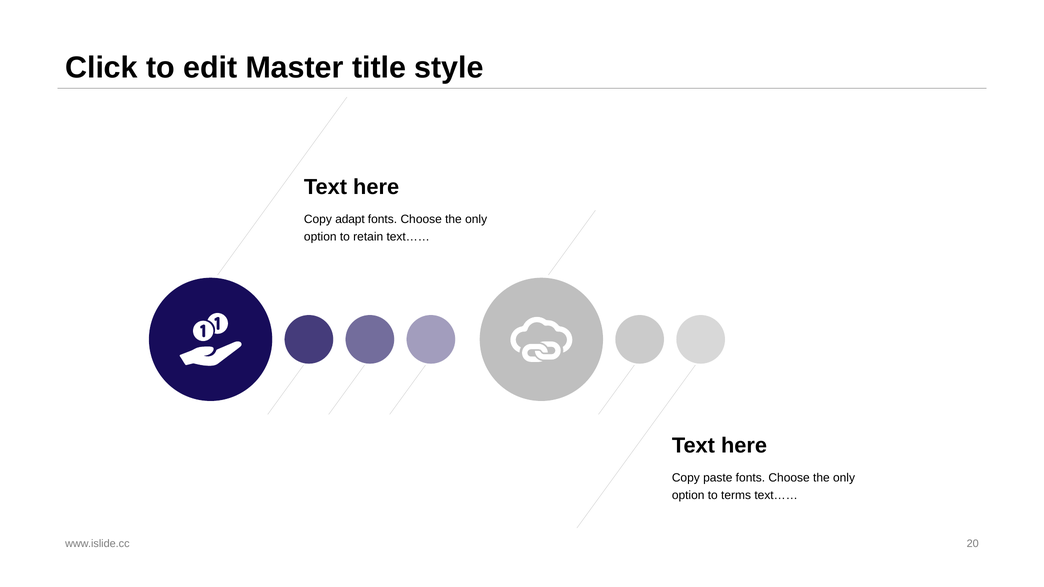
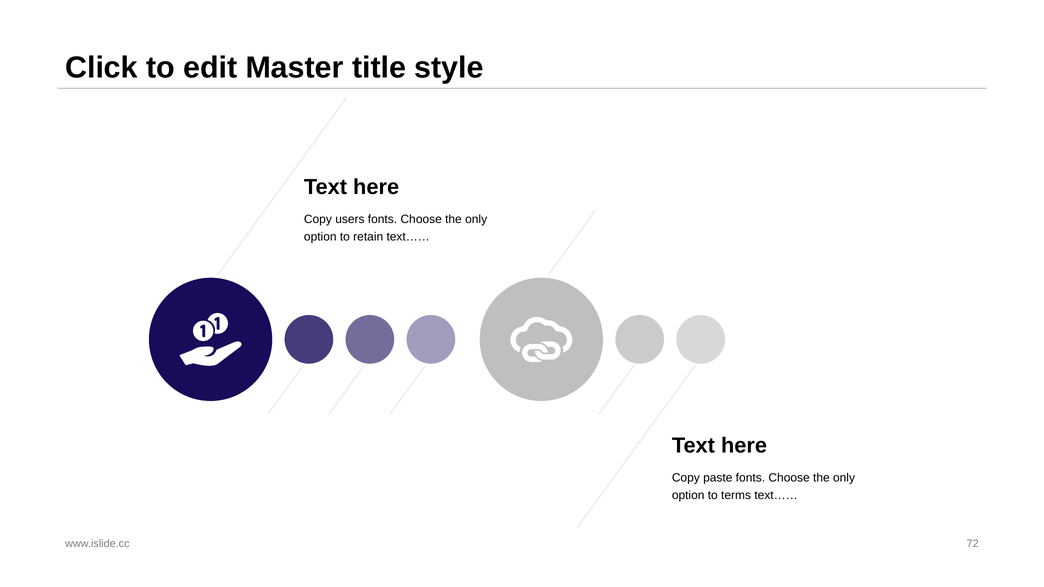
adapt: adapt -> users
20: 20 -> 72
